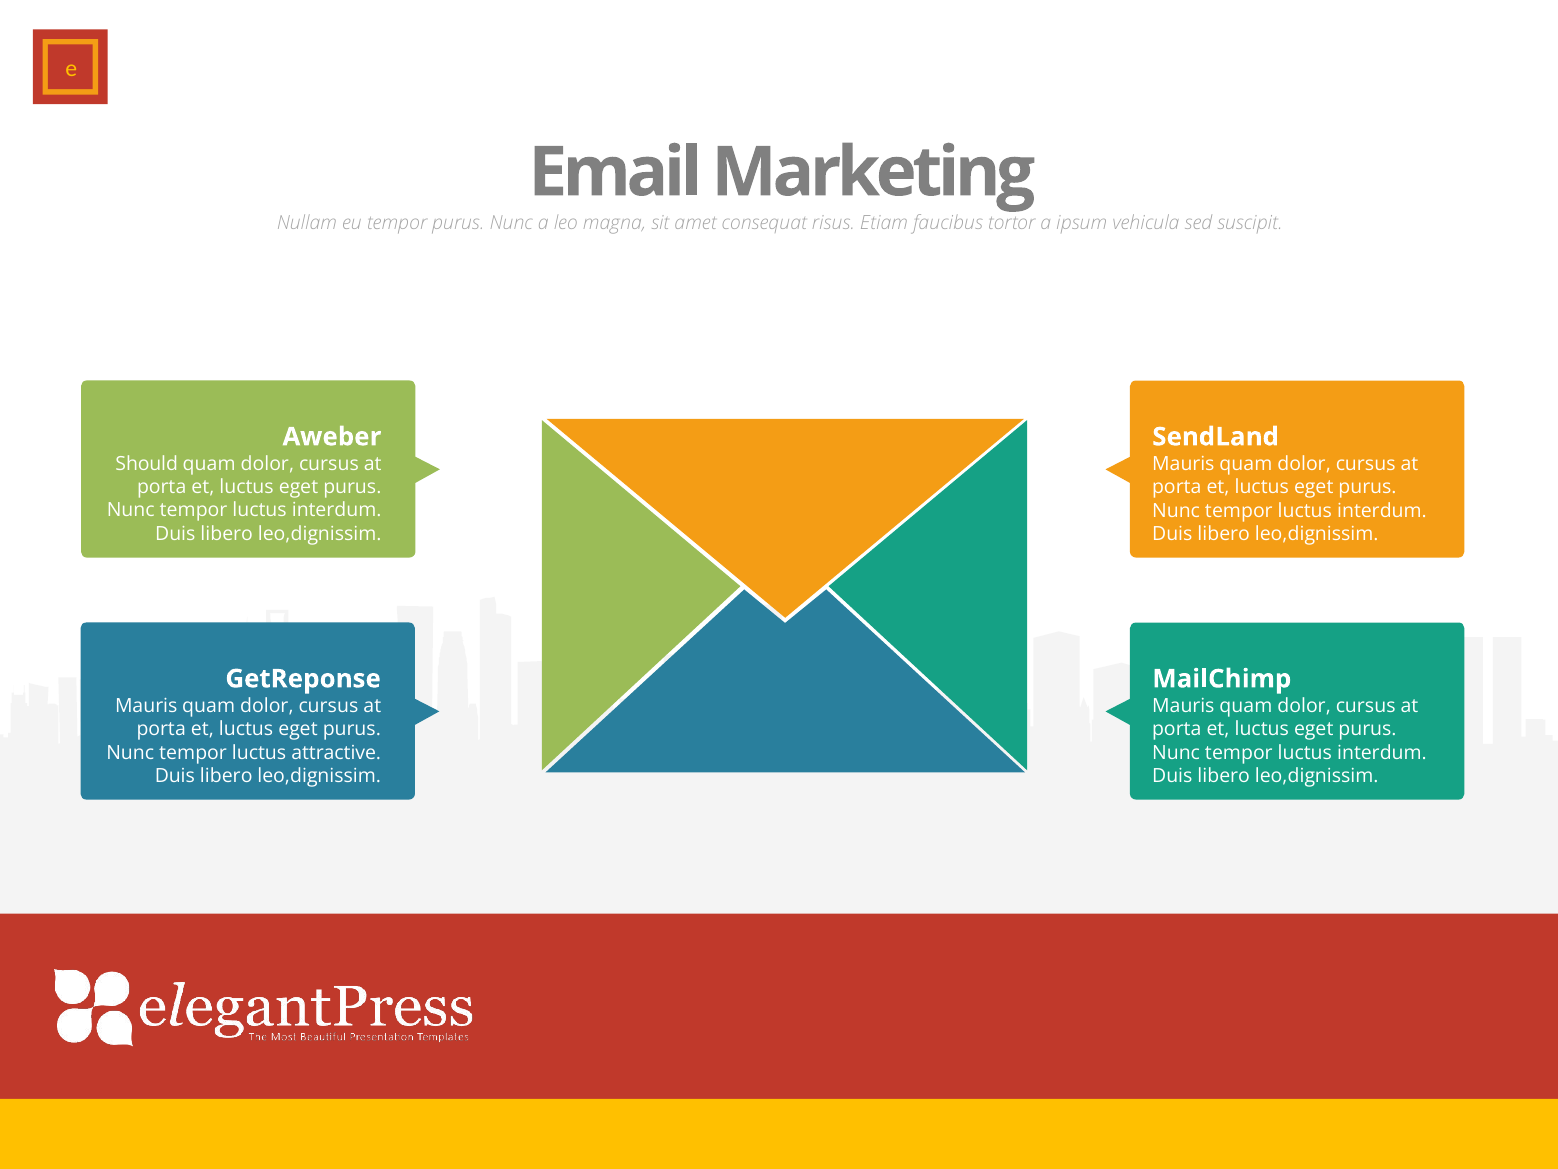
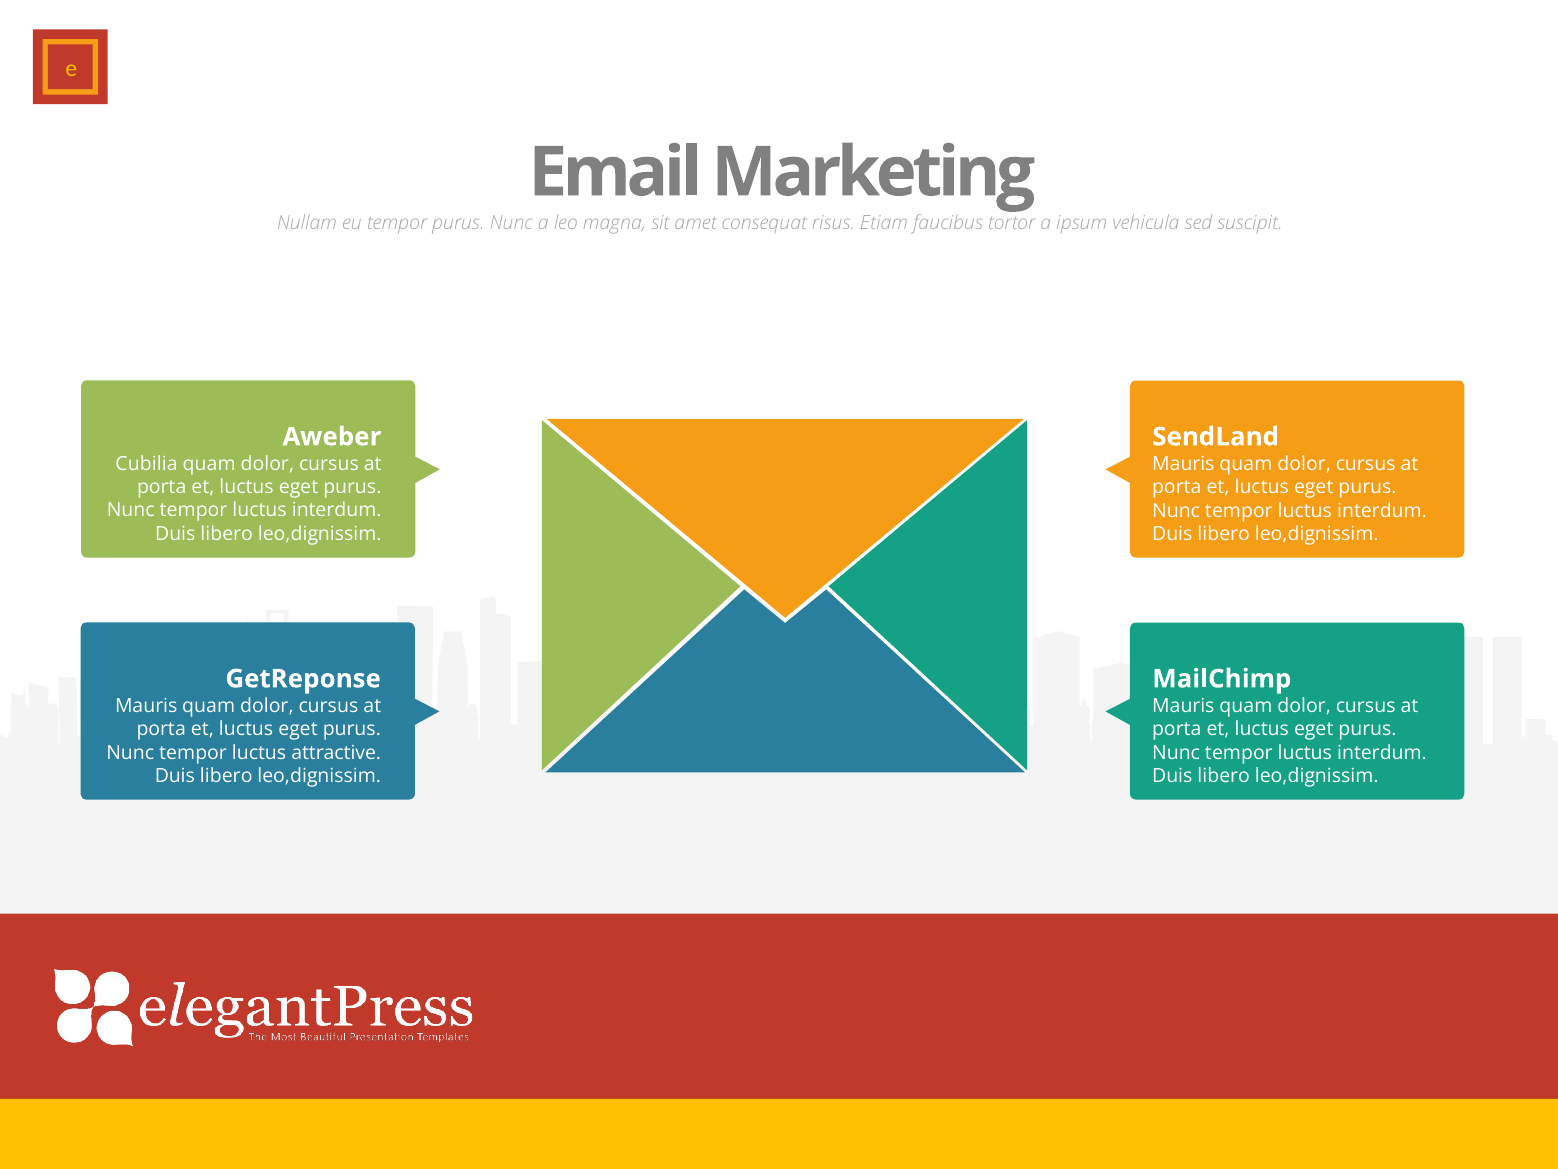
Should: Should -> Cubilia
